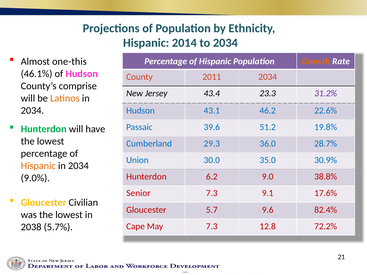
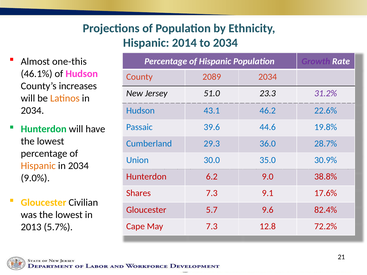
Growth colour: orange -> purple
2011: 2011 -> 2089
comprise: comprise -> increases
43.4: 43.4 -> 51.0
51.2: 51.2 -> 44.6
Senior: Senior -> Shares
2038: 2038 -> 2013
